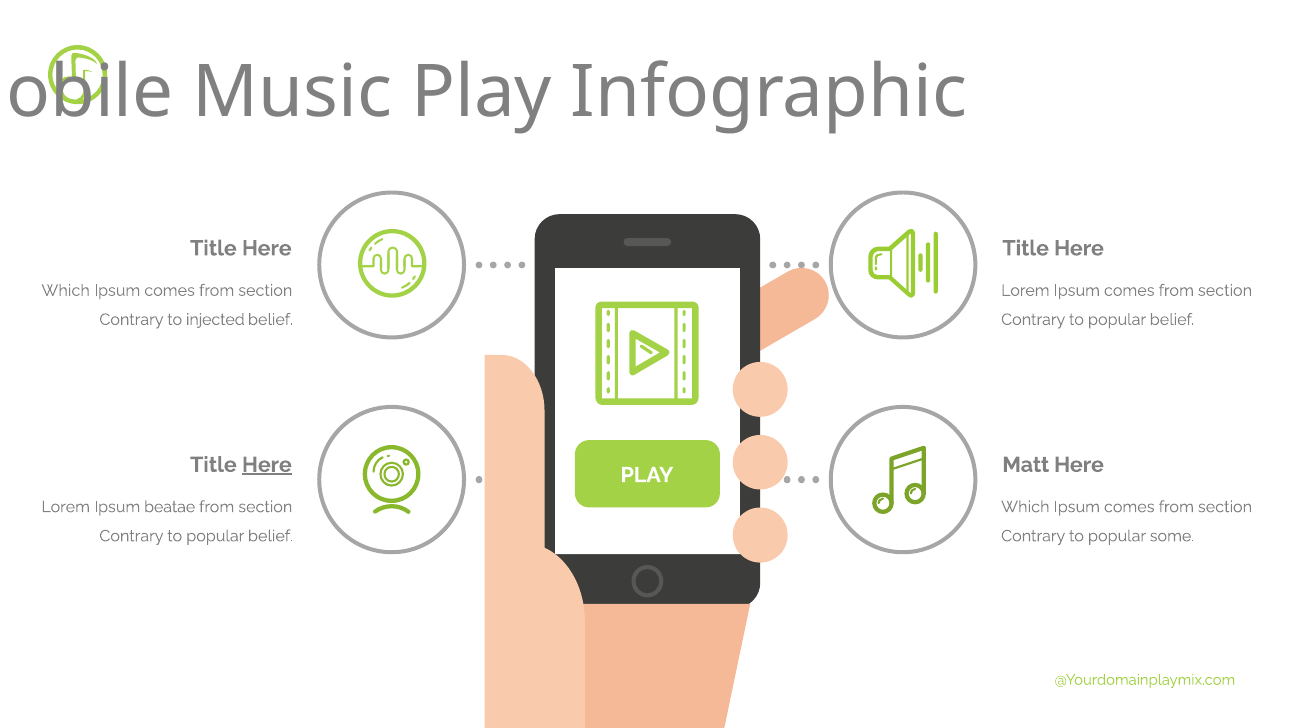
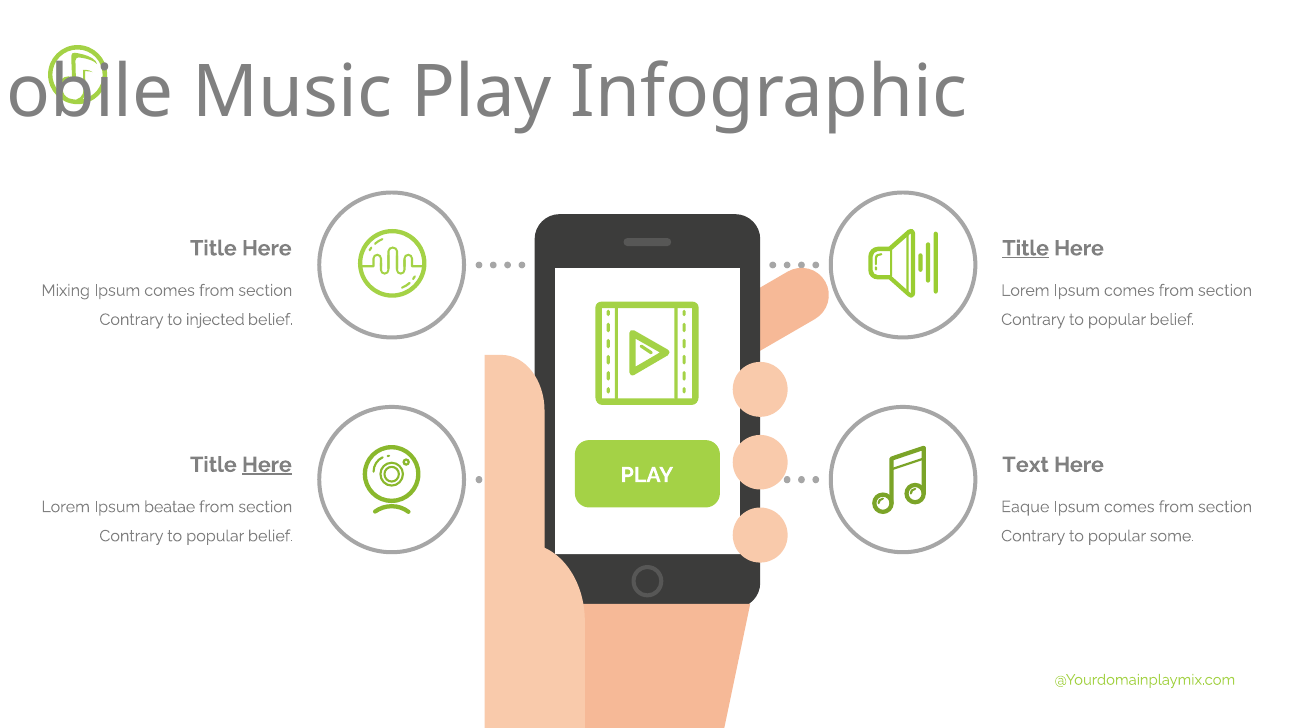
Title at (1026, 248) underline: none -> present
Which at (66, 290): Which -> Mixing
Matt: Matt -> Text
Which at (1025, 507): Which -> Eaque
